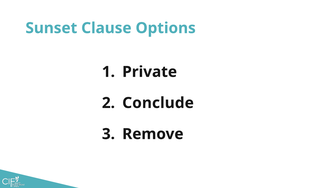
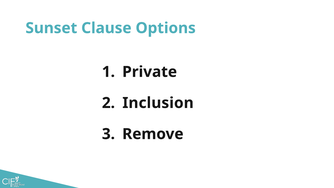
Conclude: Conclude -> Inclusion
